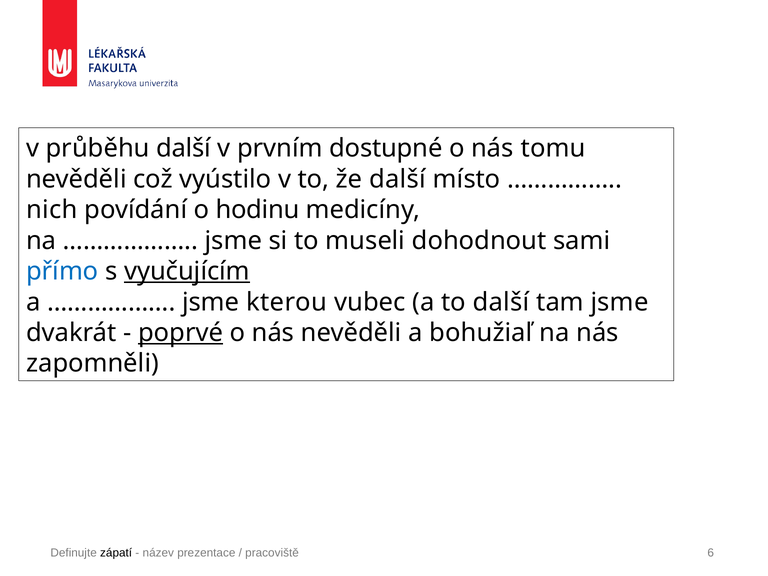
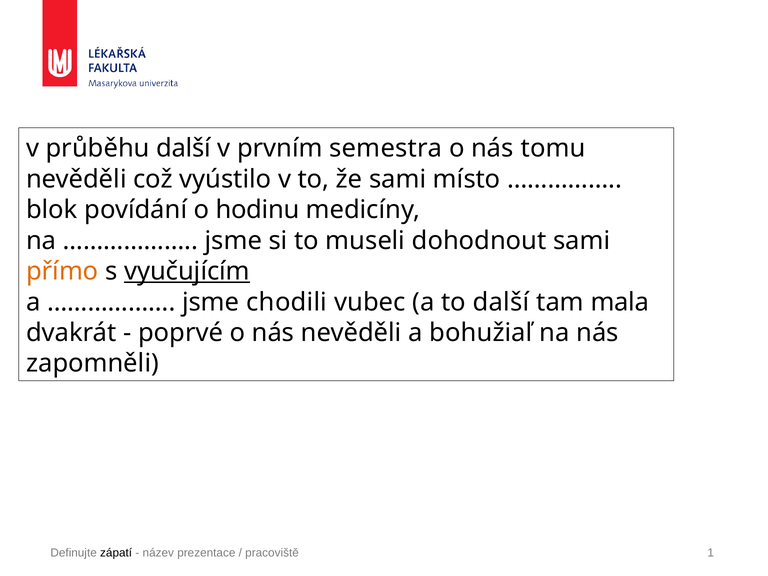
dostupné: dostupné -> semestra
že další: další -> sami
nich: nich -> blok
přímo colour: blue -> orange
kterou: kterou -> chodili
tam jsme: jsme -> mala
poprvé underline: present -> none
6: 6 -> 1
